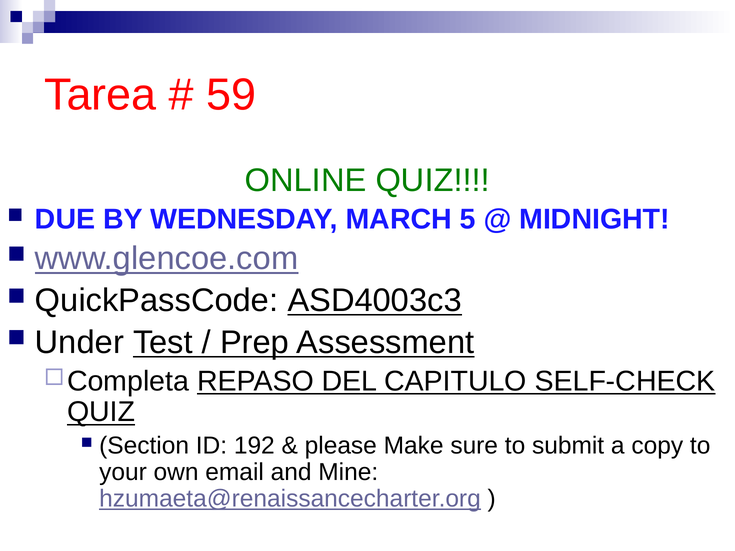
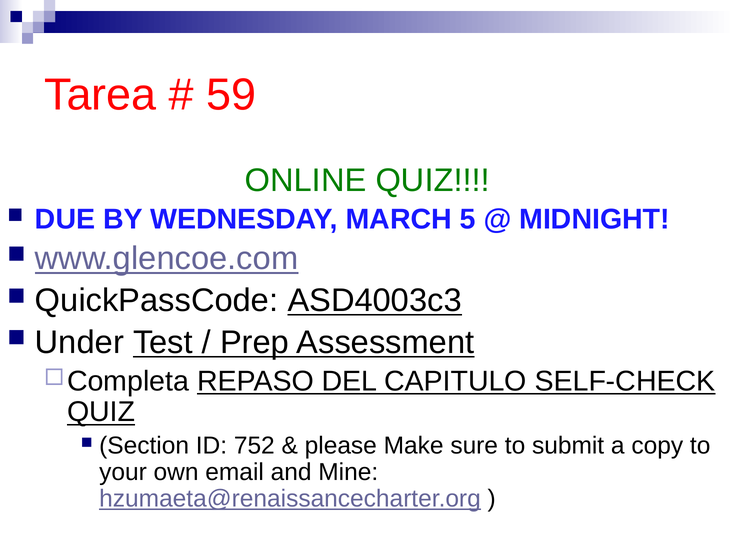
192: 192 -> 752
